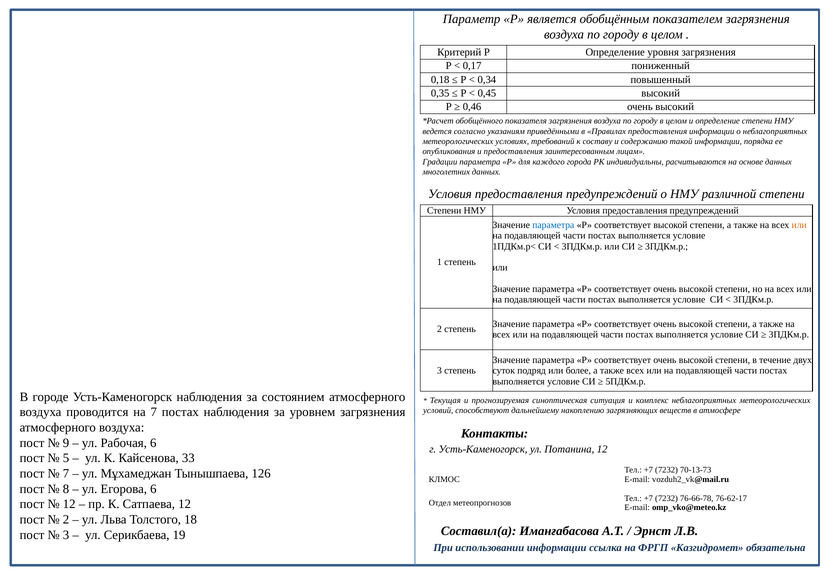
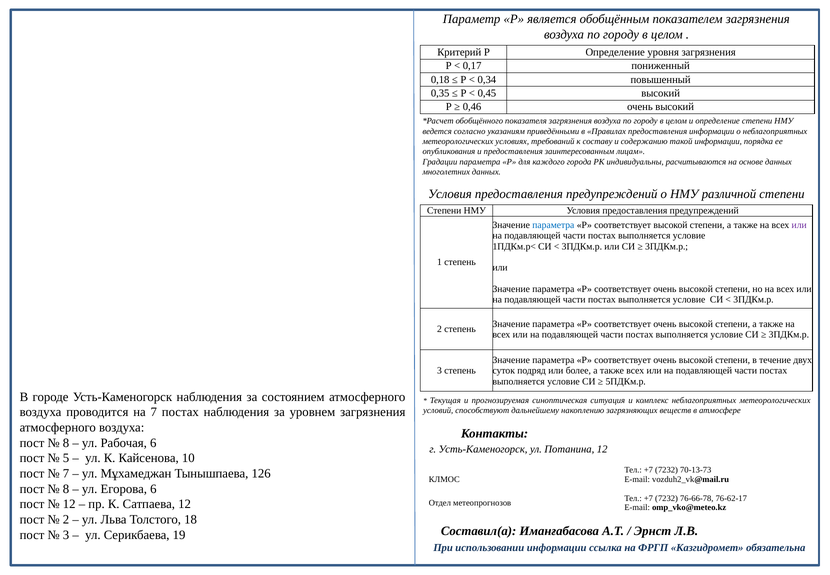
или at (799, 225) colour: orange -> purple
9 at (66, 443): 9 -> 8
33: 33 -> 10
